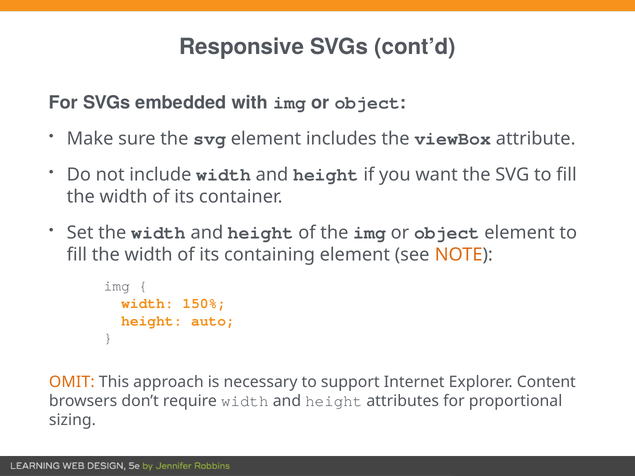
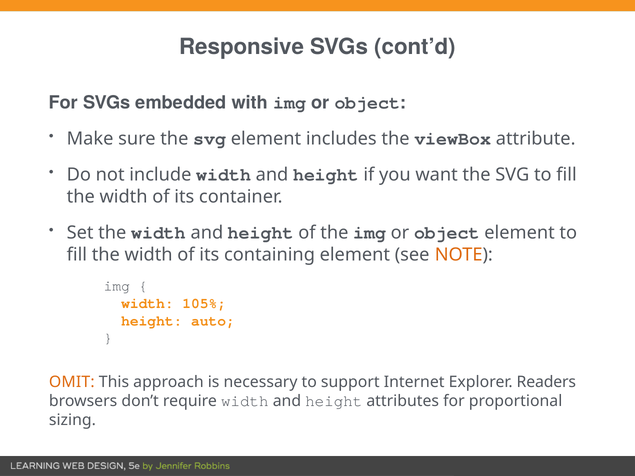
150%: 150% -> 105%
Content: Content -> Readers
